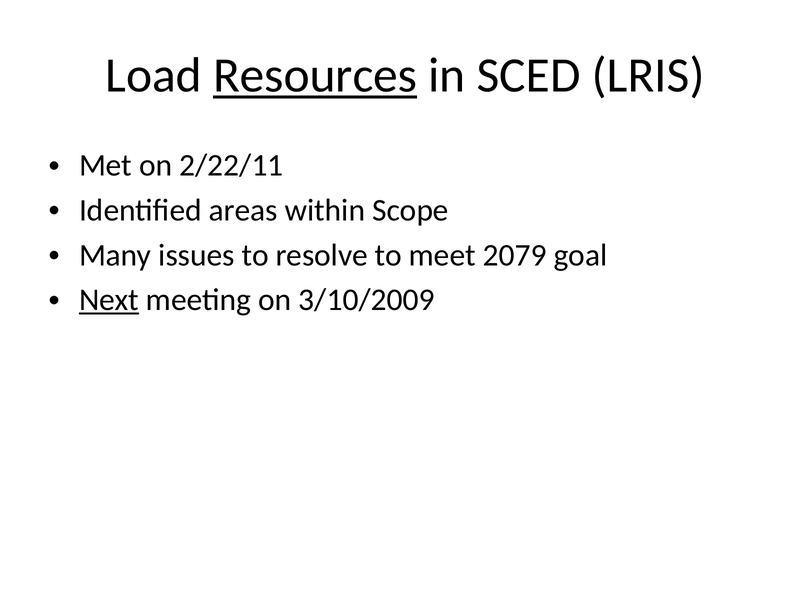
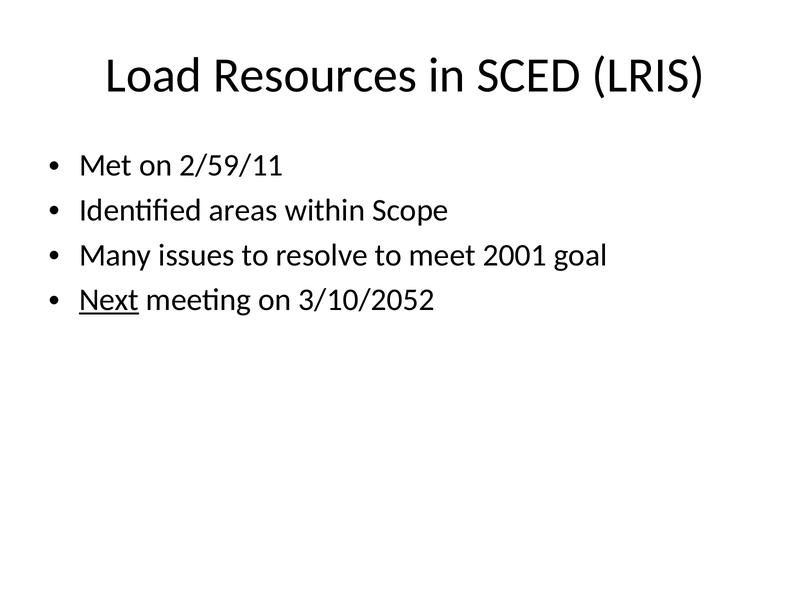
Resources underline: present -> none
2/22/11: 2/22/11 -> 2/59/11
2079: 2079 -> 2001
3/10/2009: 3/10/2009 -> 3/10/2052
